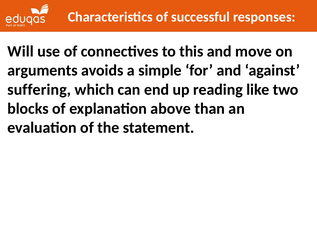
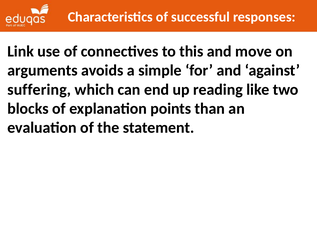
Will: Will -> Link
above: above -> points
